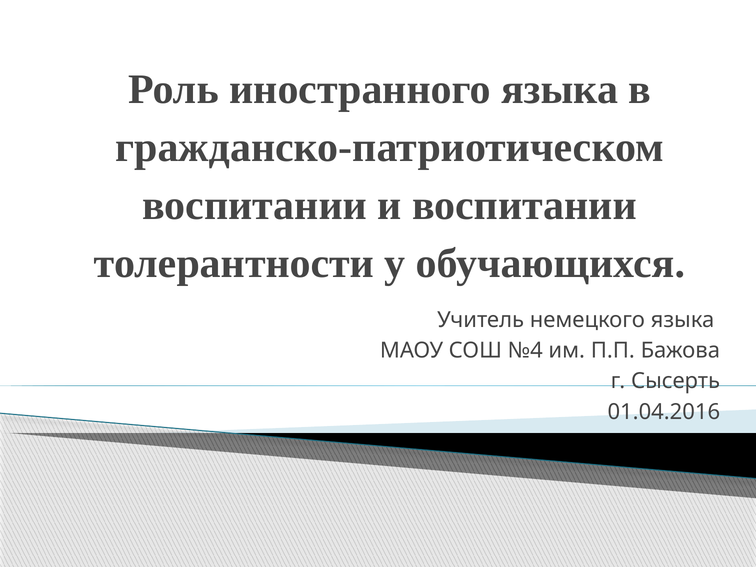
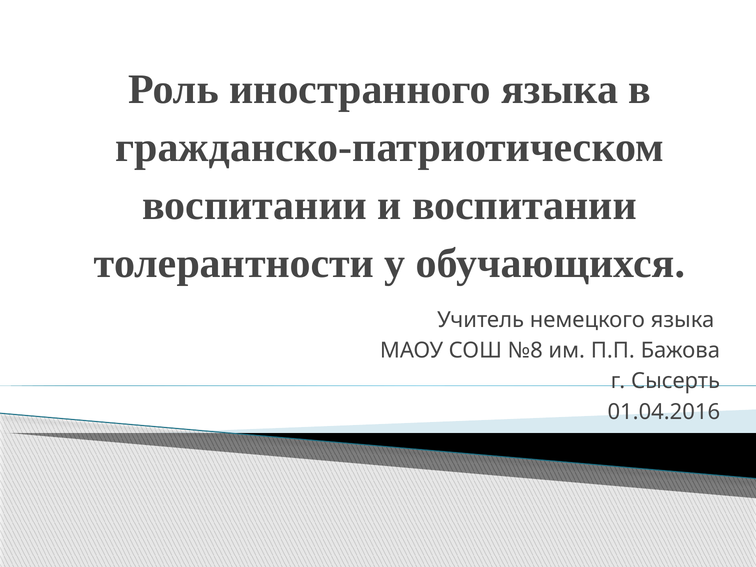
№4: №4 -> №8
